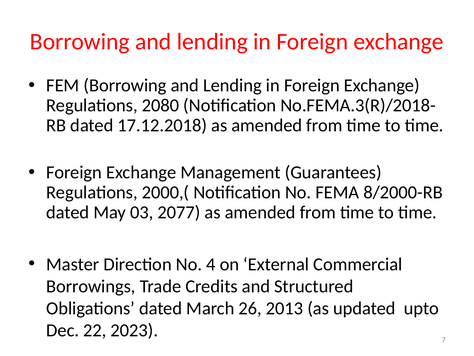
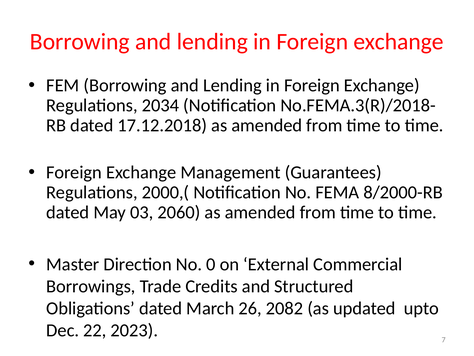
2080: 2080 -> 2034
2077: 2077 -> 2060
4: 4 -> 0
2013: 2013 -> 2082
